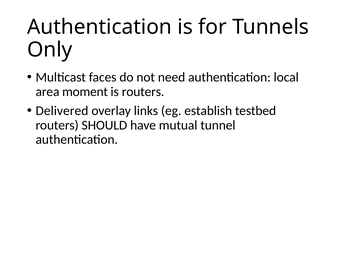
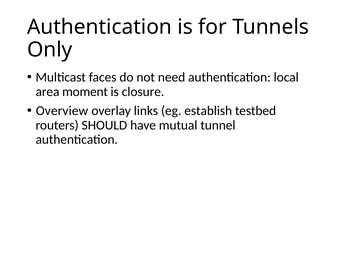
is routers: routers -> closure
Delivered: Delivered -> Overview
